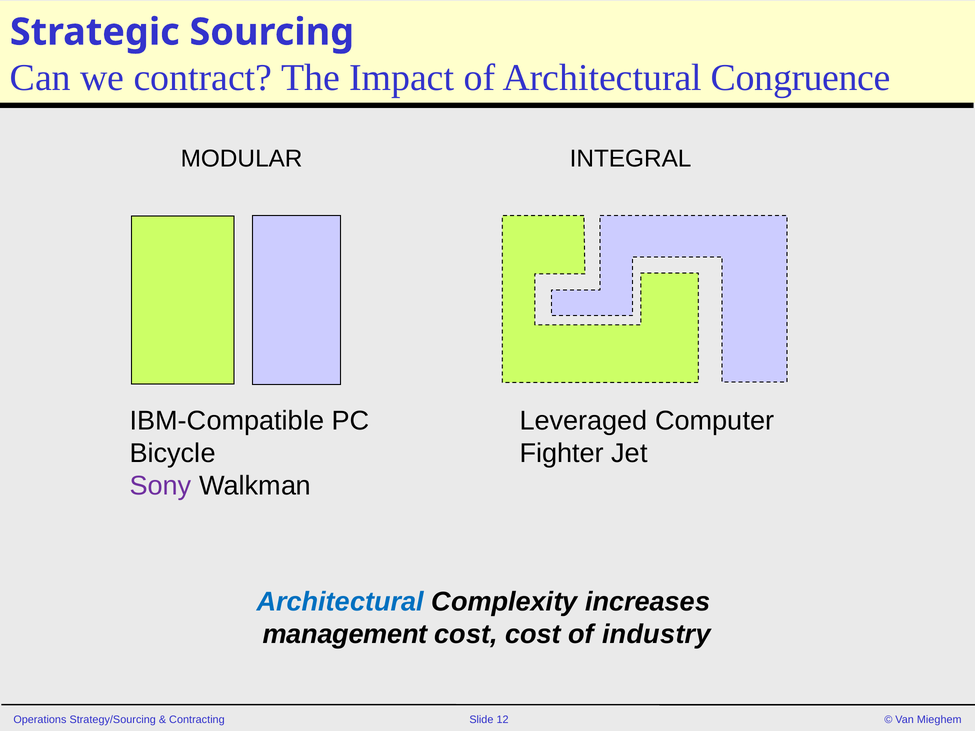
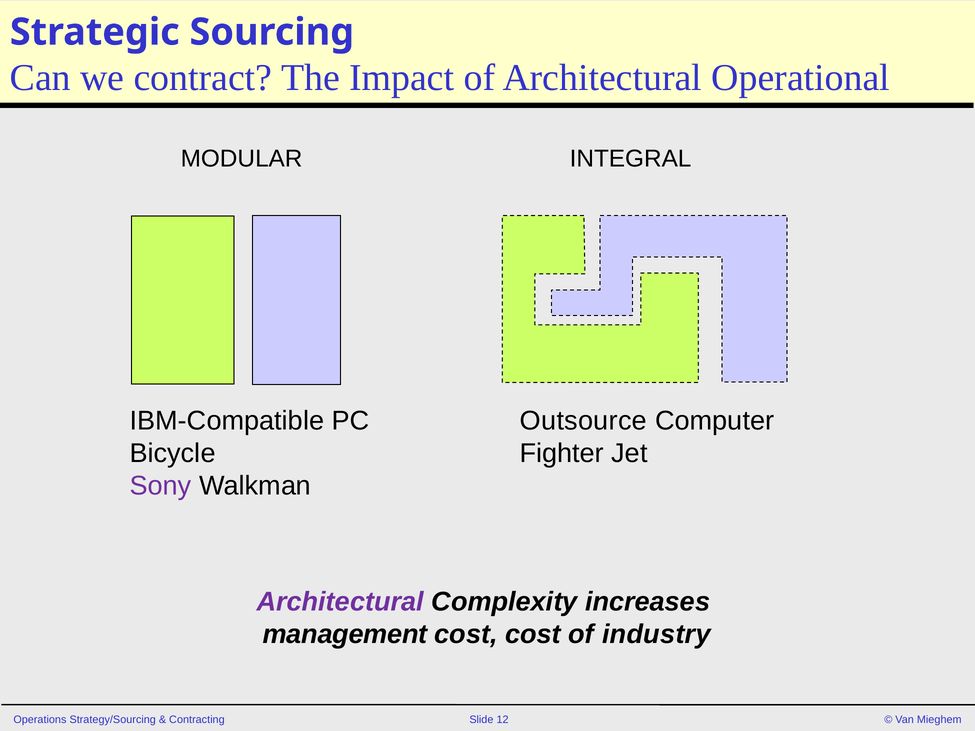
Congruence: Congruence -> Operational
Leveraged: Leveraged -> Outsource
Architectural at (340, 602) colour: blue -> purple
